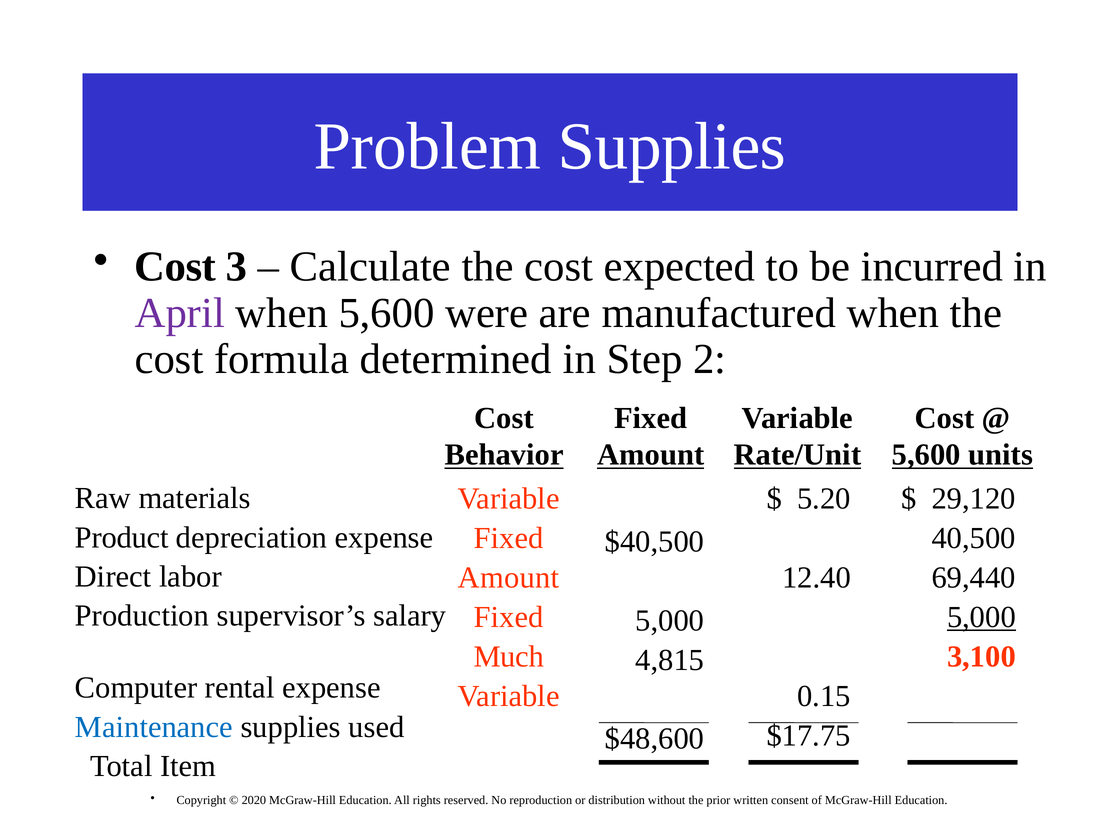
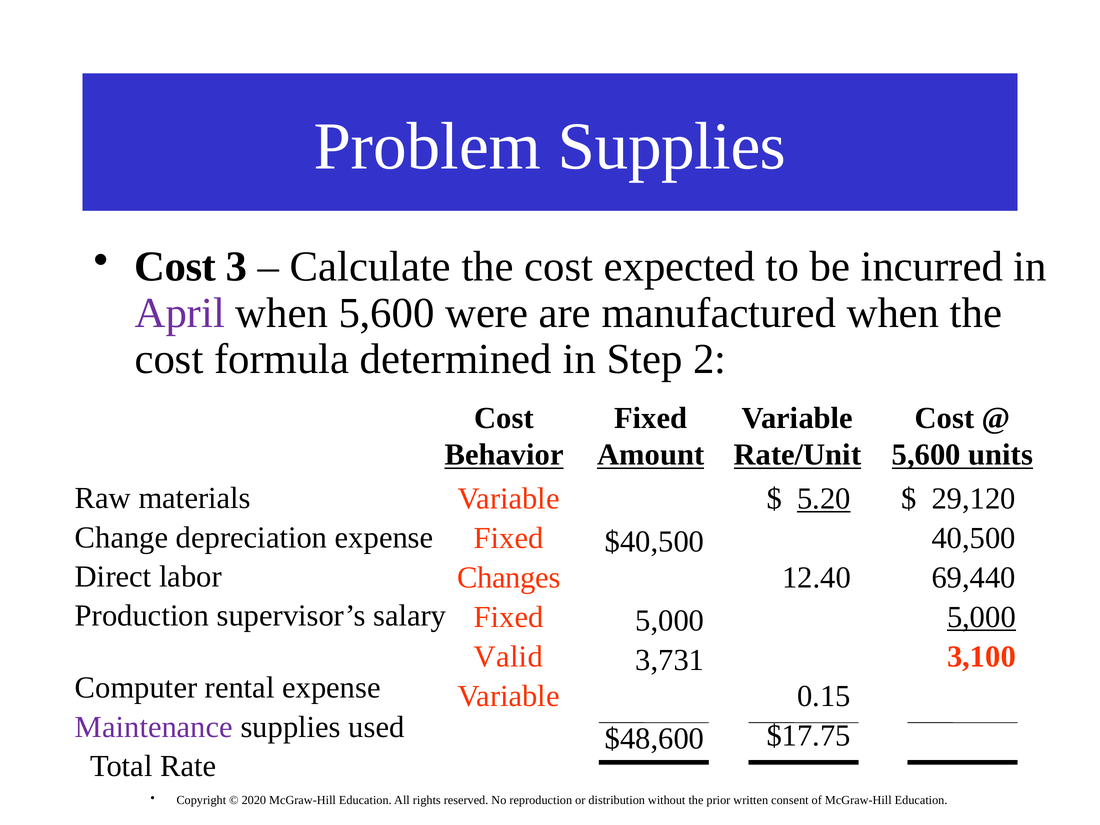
5.20 underline: none -> present
Product: Product -> Change
Amount at (509, 578): Amount -> Changes
Much: Much -> Valid
4,815: 4,815 -> 3,731
Maintenance colour: blue -> purple
Item: Item -> Rate
